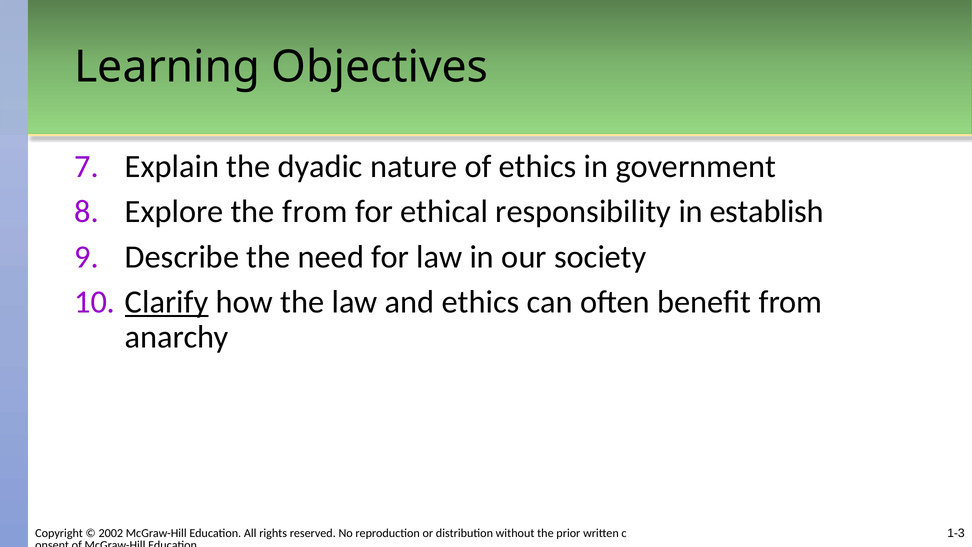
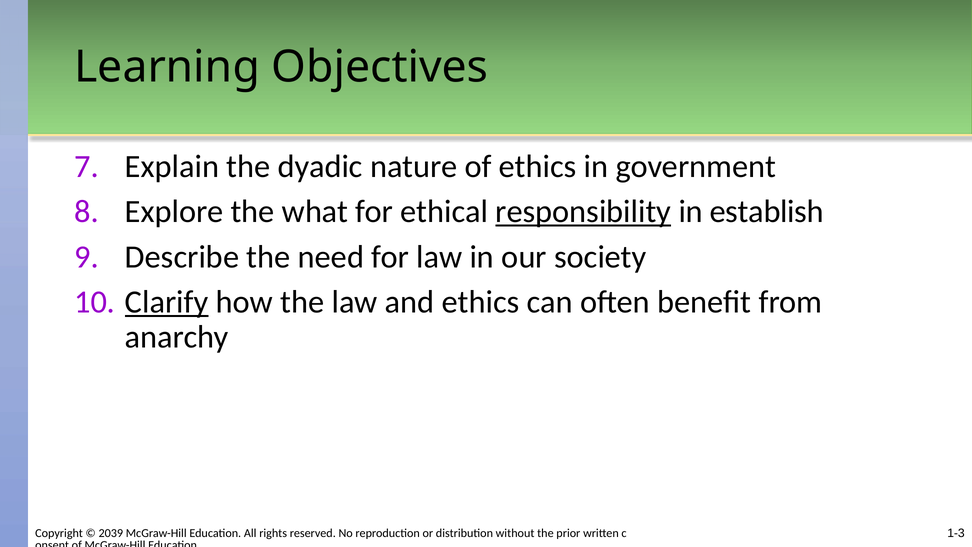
the from: from -> what
responsibility underline: none -> present
2002: 2002 -> 2039
